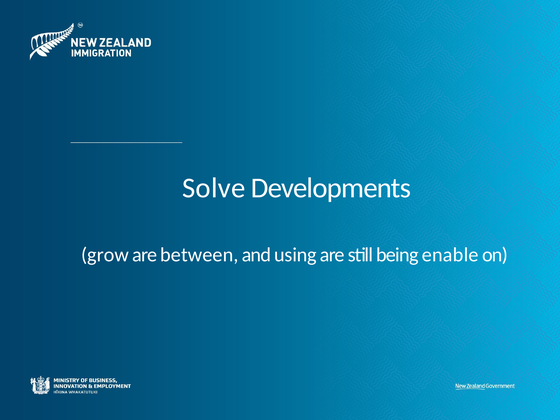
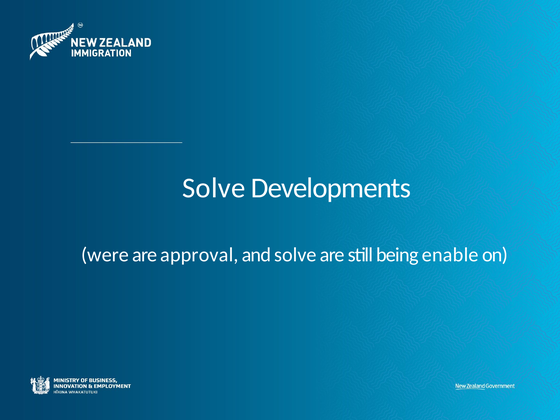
grow: grow -> were
between: between -> approval
and using: using -> solve
